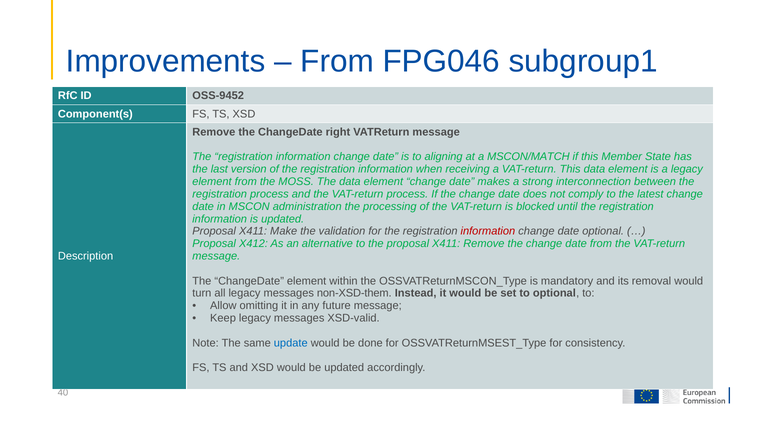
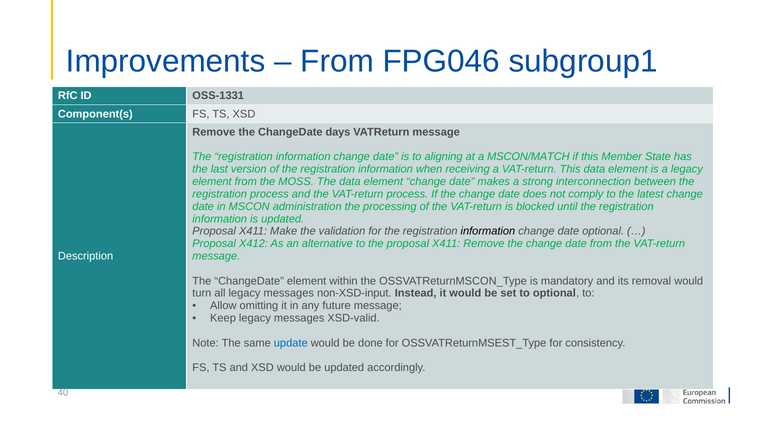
OSS-9452: OSS-9452 -> OSS-1331
right: right -> days
information at (488, 231) colour: red -> black
non-XSD-them: non-XSD-them -> non-XSD-input
